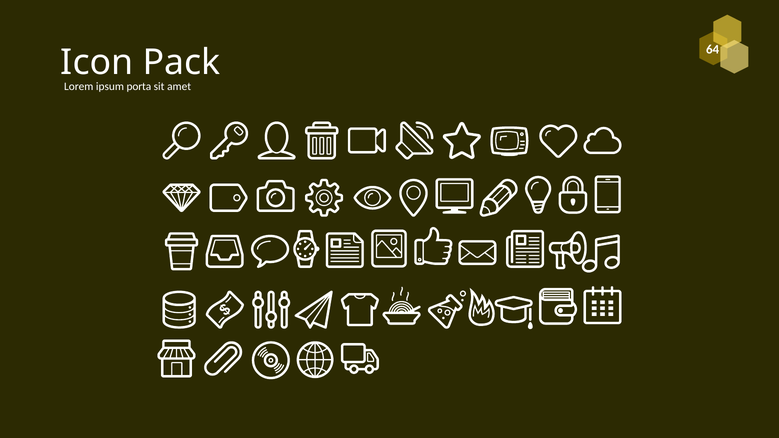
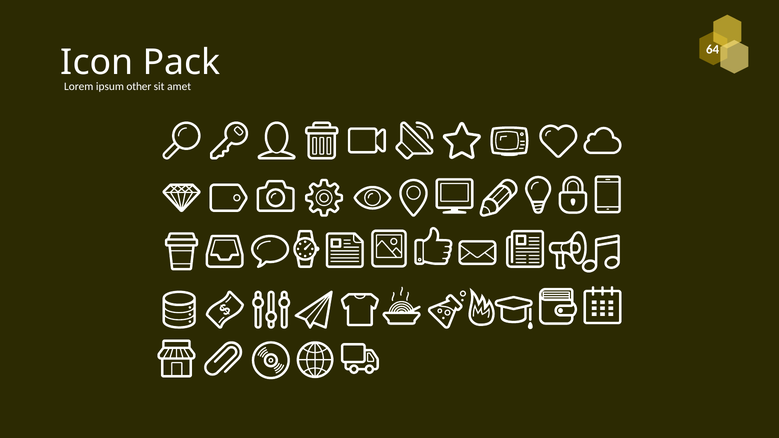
porta: porta -> other
